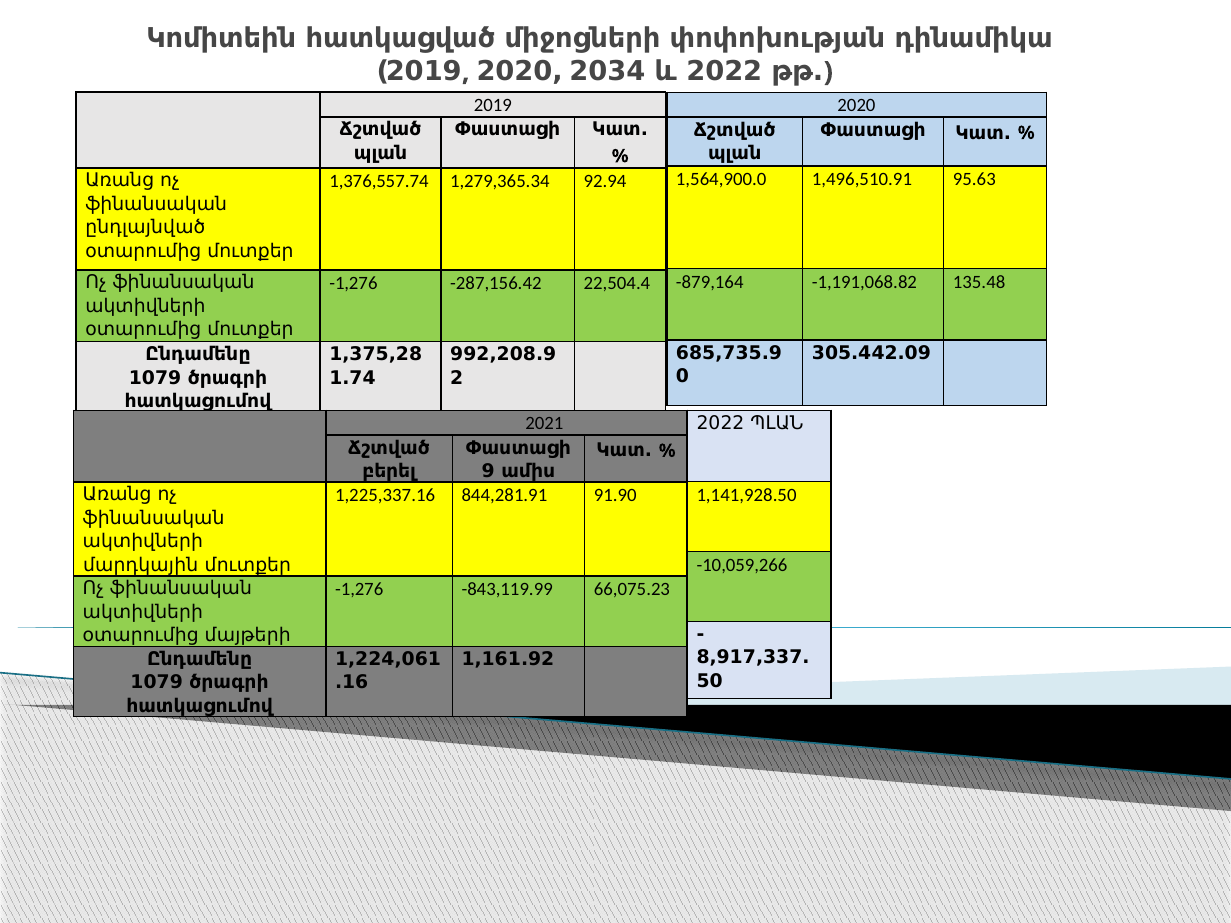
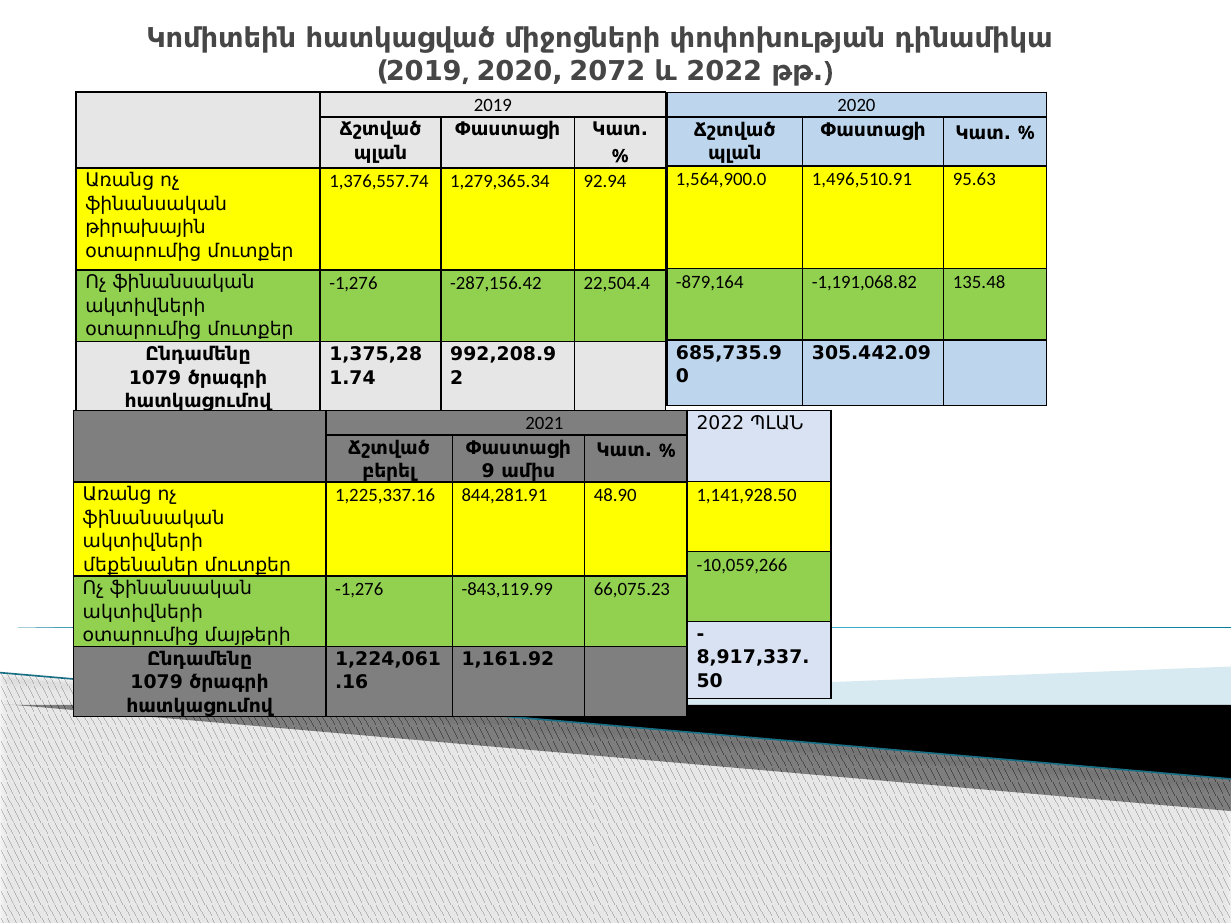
2034: 2034 -> 2072
ընդլայնված: ընդլայնված -> թիրախային
91.90: 91.90 -> 48.90
մարդկային: մարդկային -> մեքենաներ
